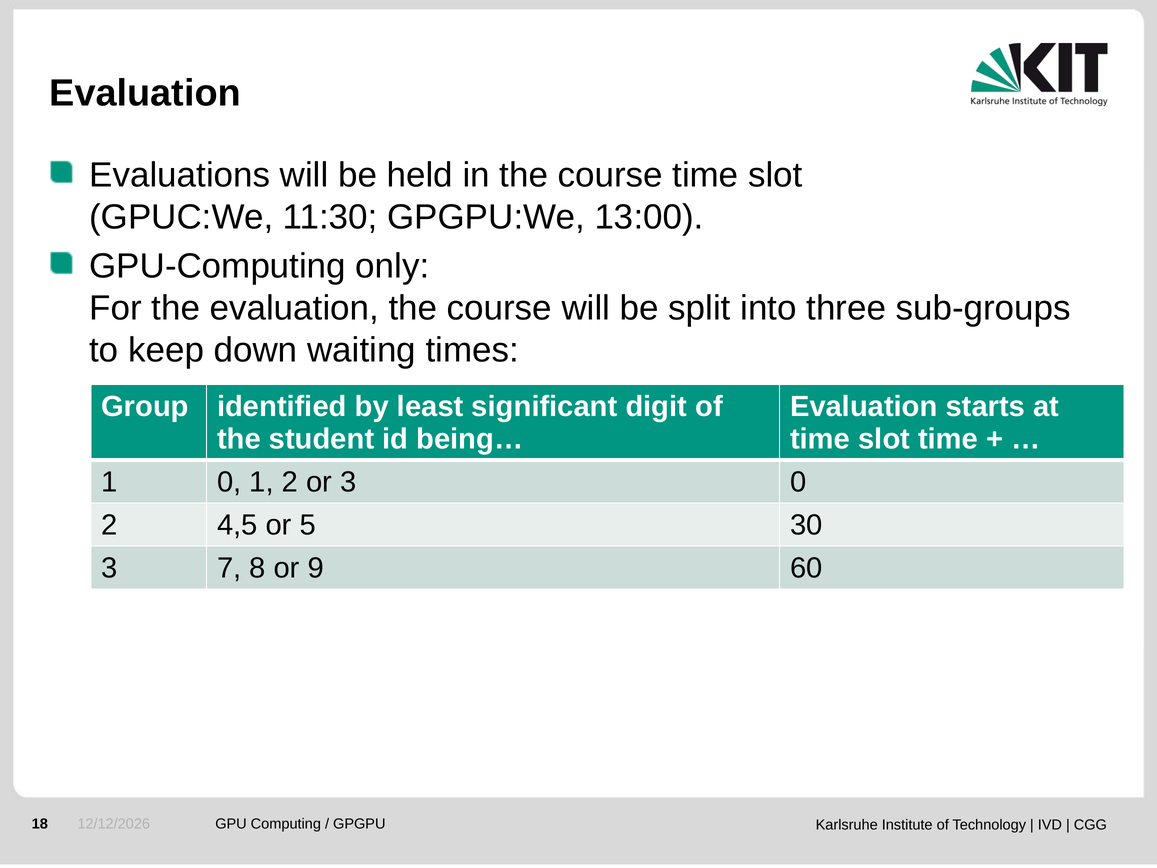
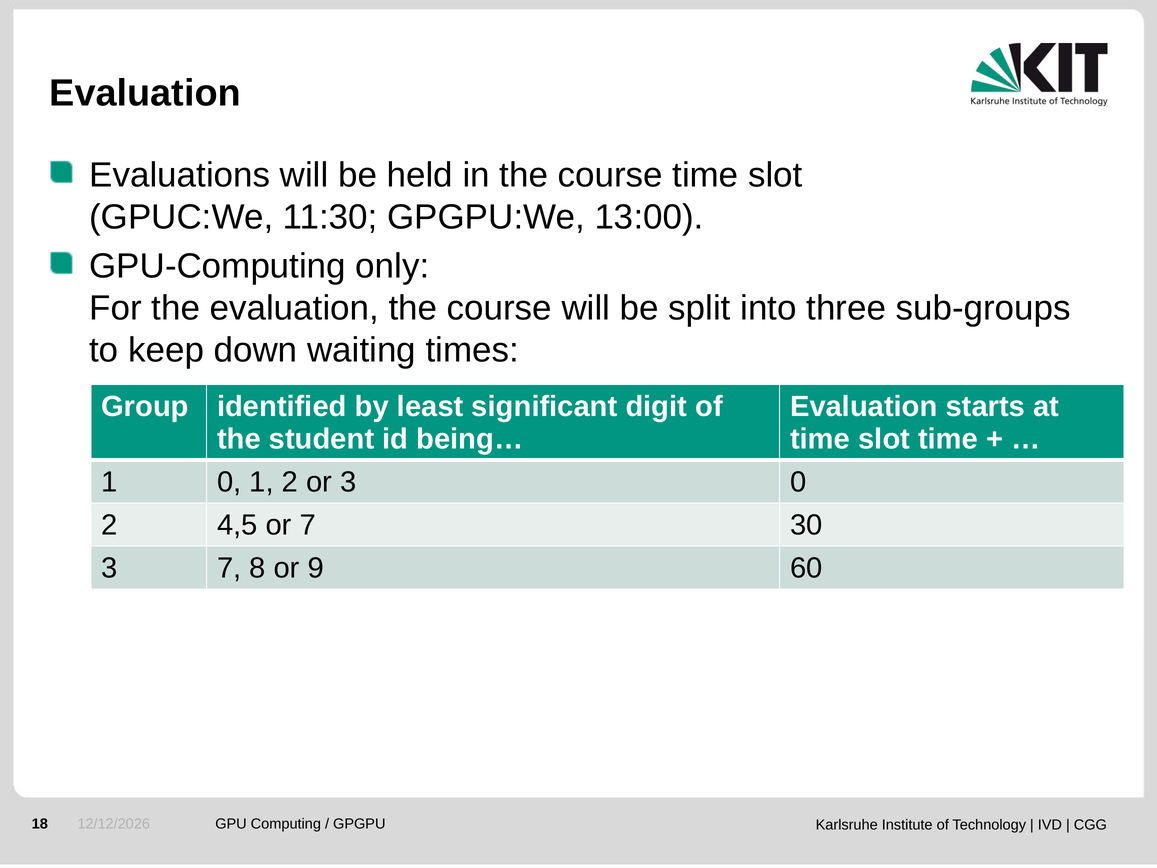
or 5: 5 -> 7
